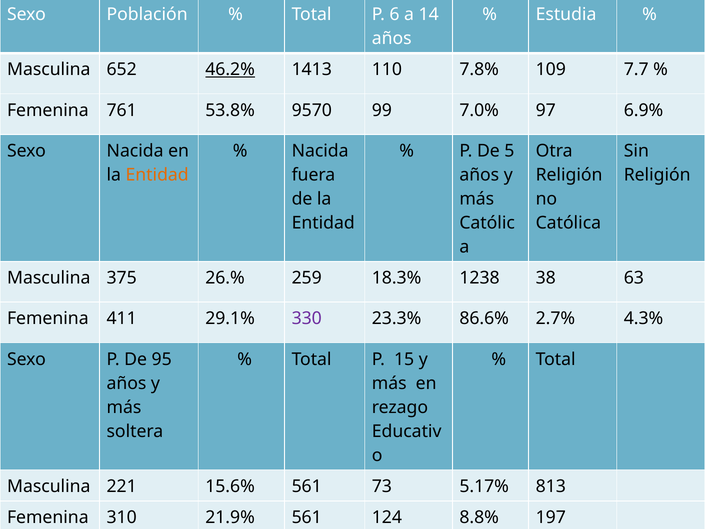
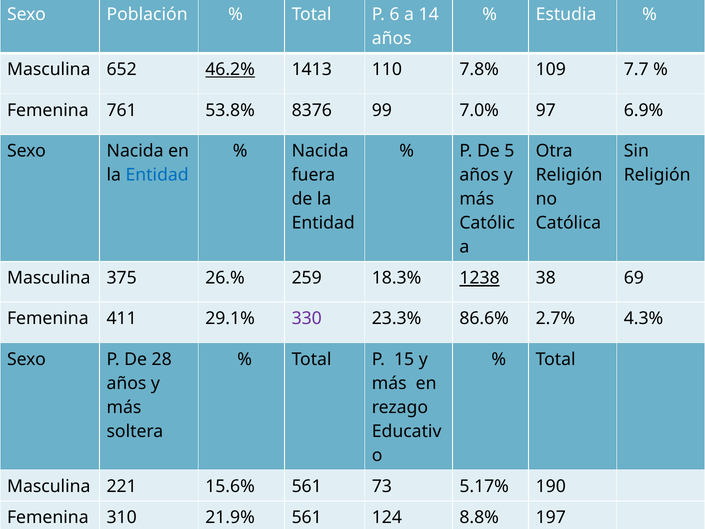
9570: 9570 -> 8376
Entidad at (157, 175) colour: orange -> blue
1238 underline: none -> present
63: 63 -> 69
95: 95 -> 28
813: 813 -> 190
